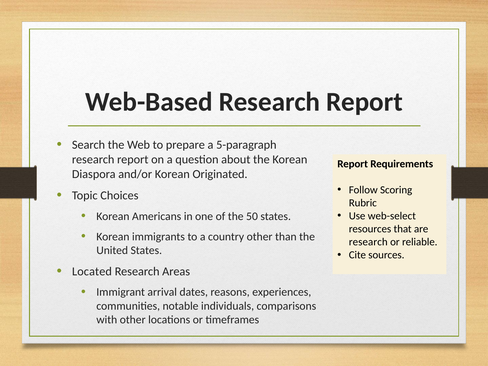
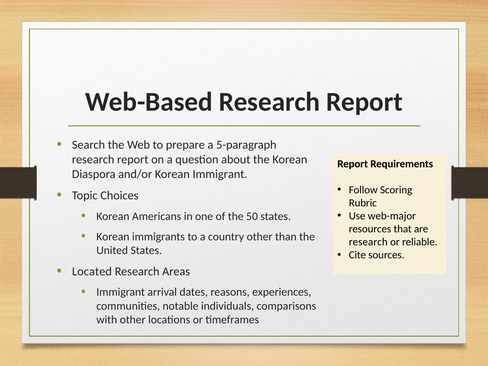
Korean Originated: Originated -> Immigrant
web-select: web-select -> web-major
